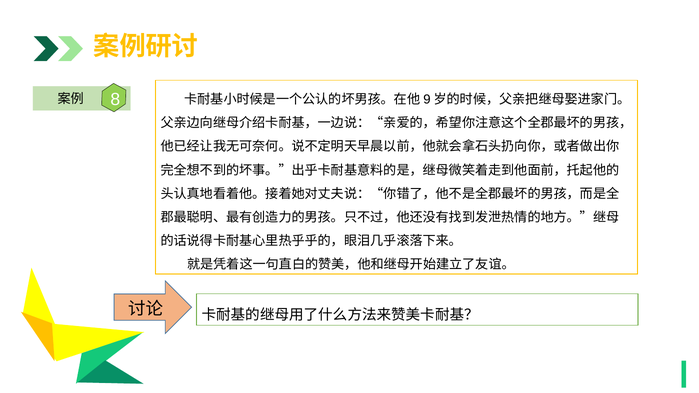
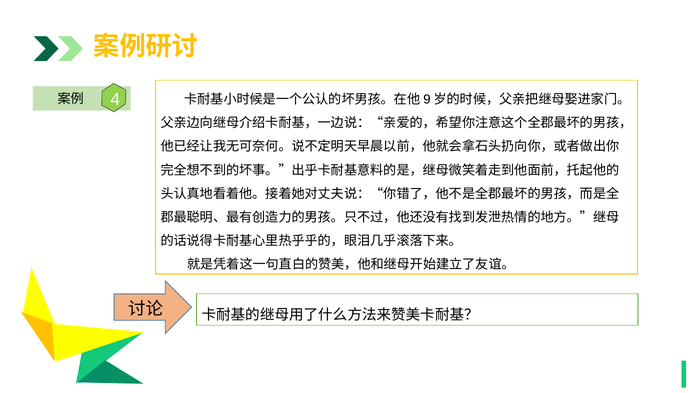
8: 8 -> 4
